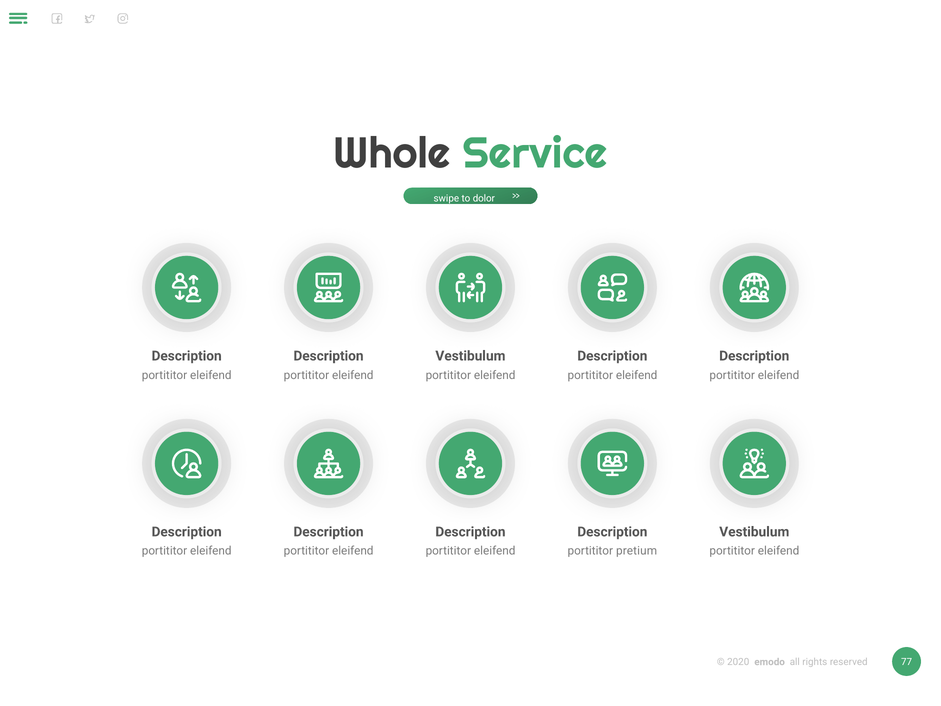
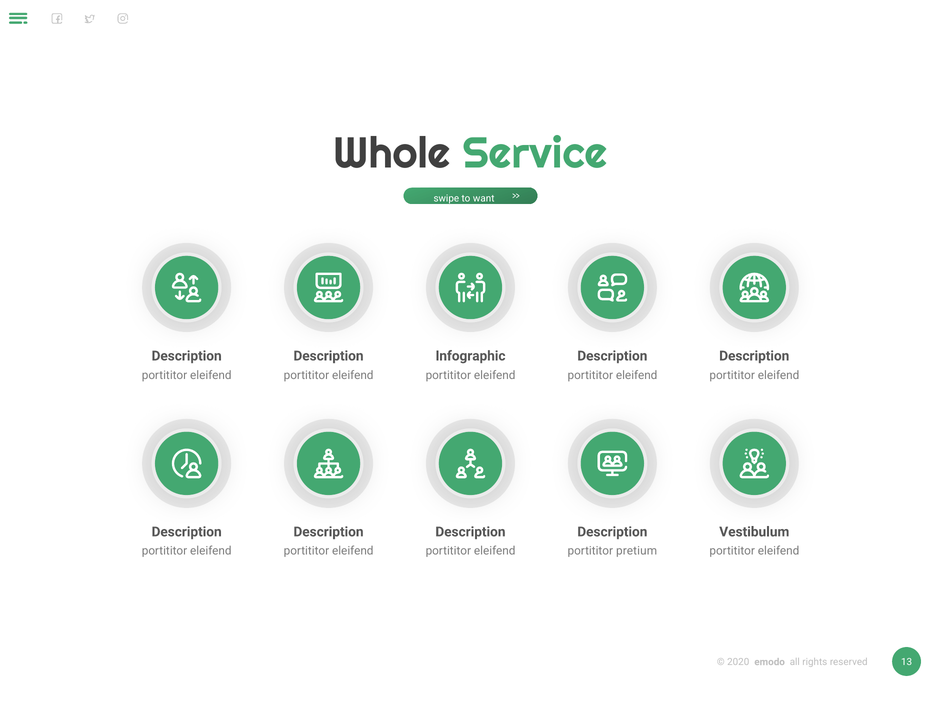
dolor: dolor -> want
Vestibulum at (470, 356): Vestibulum -> Infographic
77: 77 -> 13
